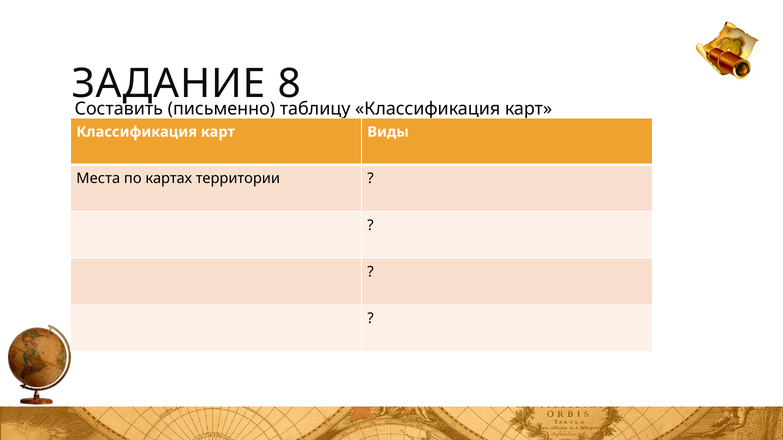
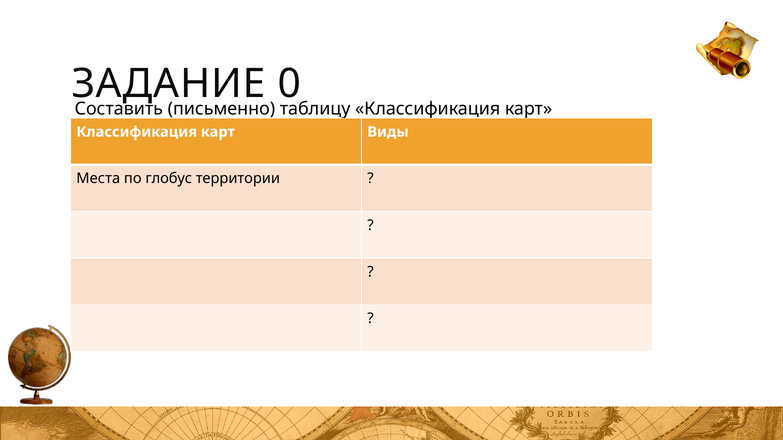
8: 8 -> 0
картах: картах -> глобус
